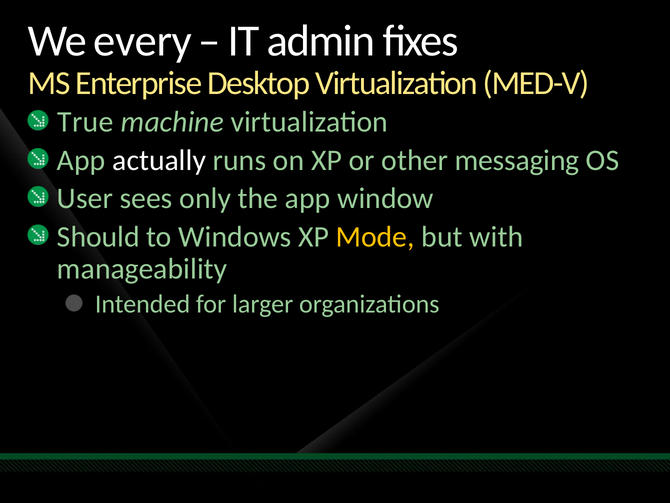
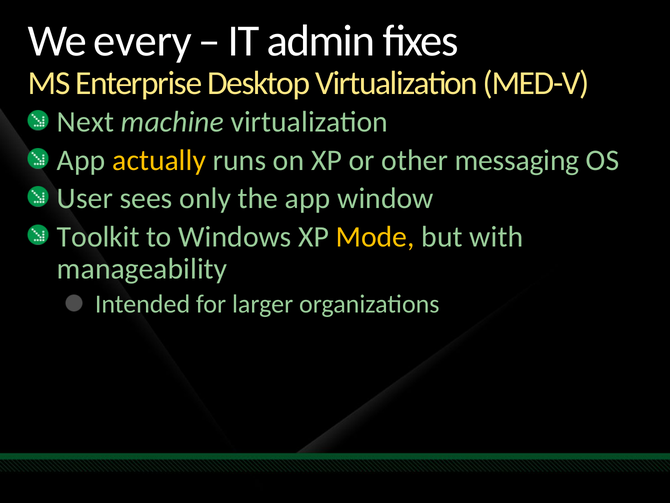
True: True -> Next
actually colour: white -> yellow
Should: Should -> Toolkit
